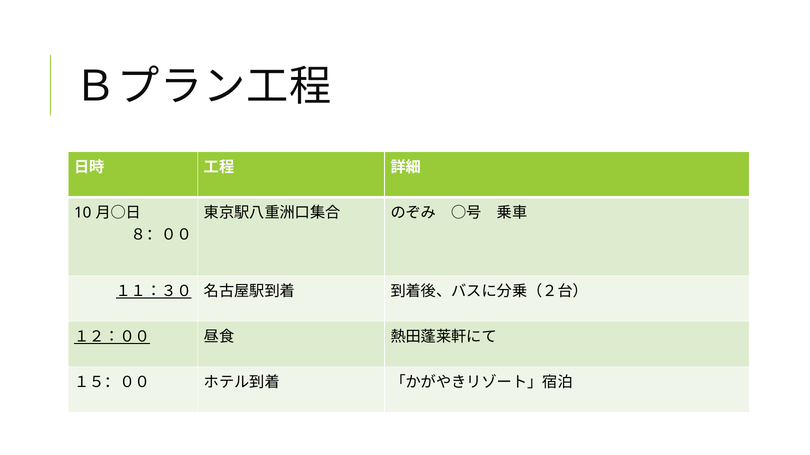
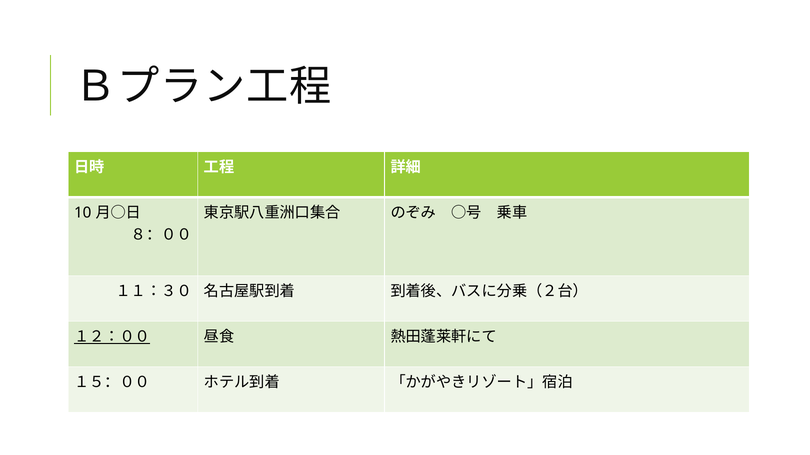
１１：３０ underline: present -> none
